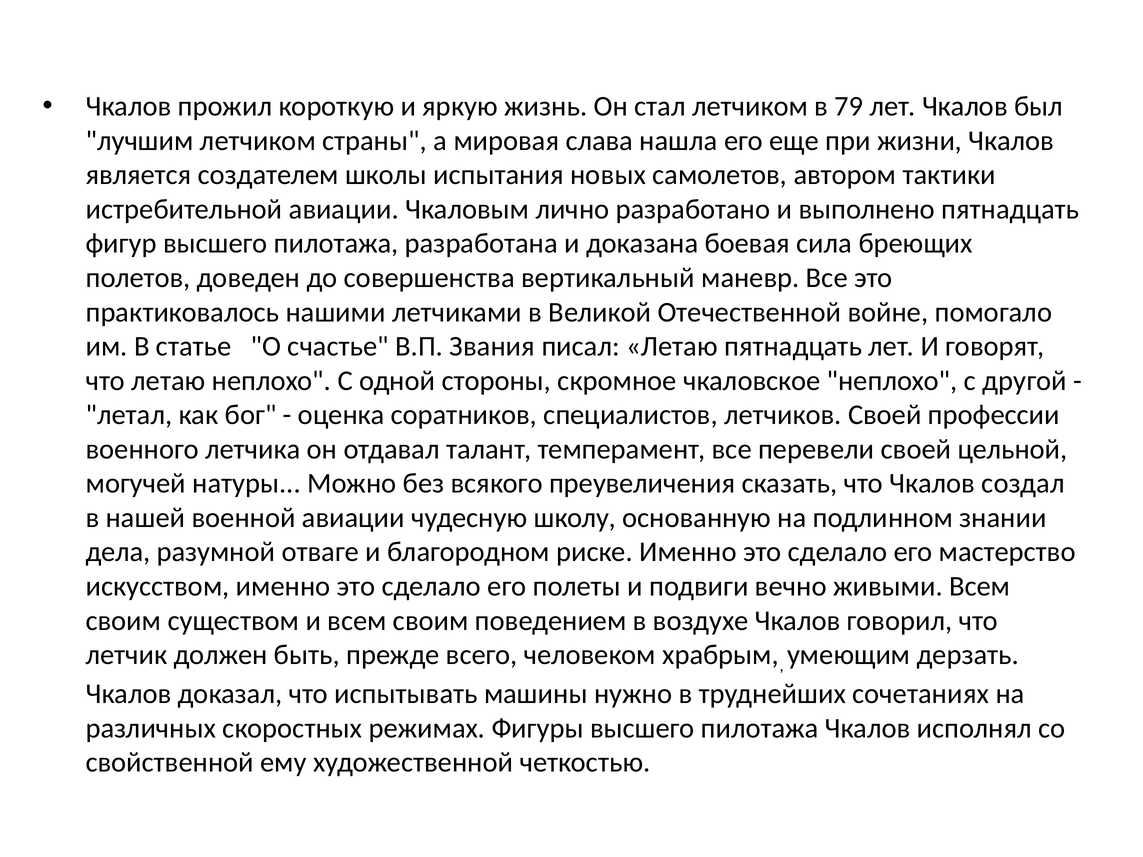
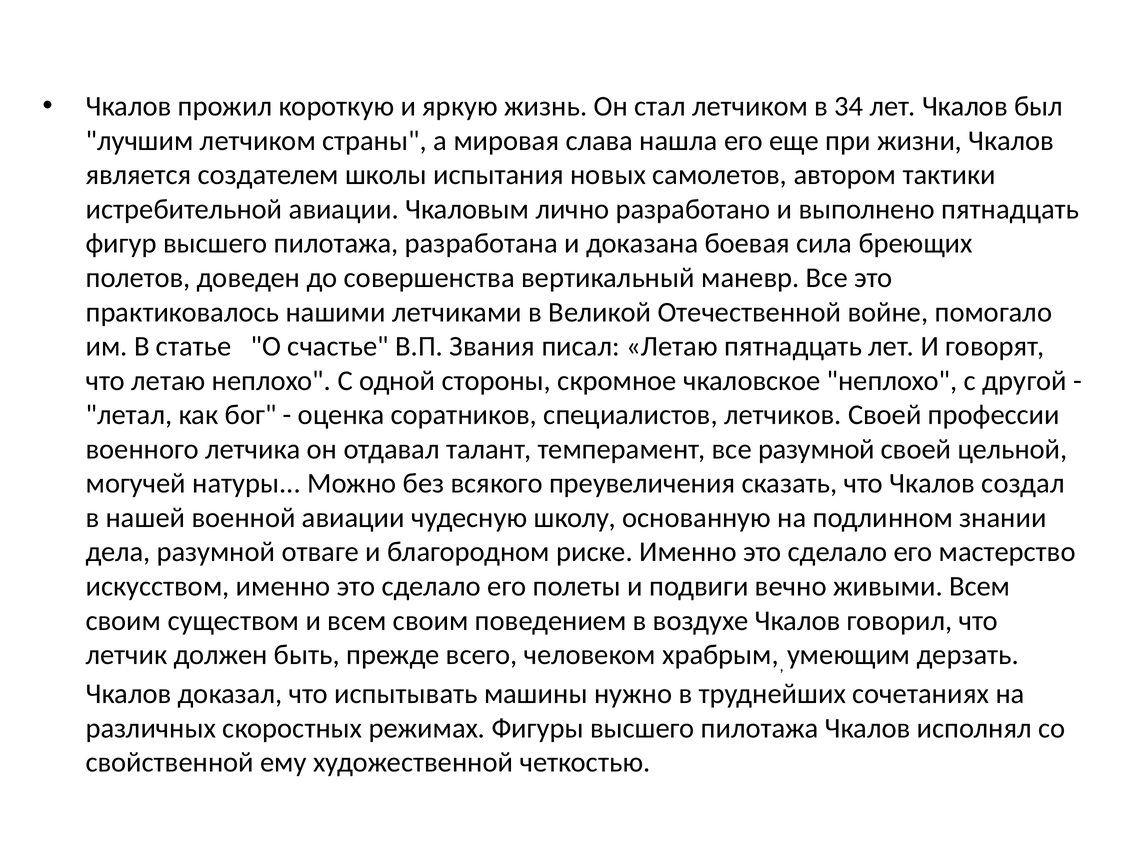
79: 79 -> 34
все перевели: перевели -> разумной
